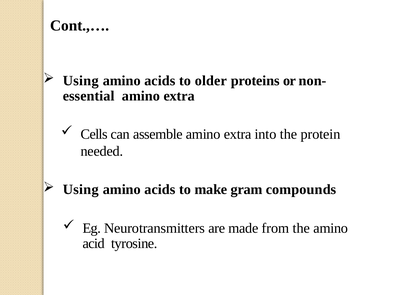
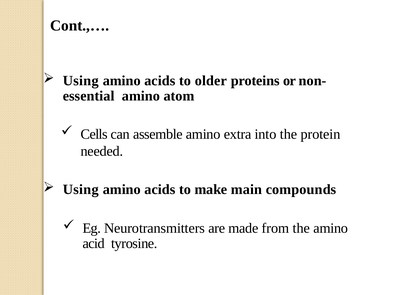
extra at (179, 96): extra -> atom
gram: gram -> main
